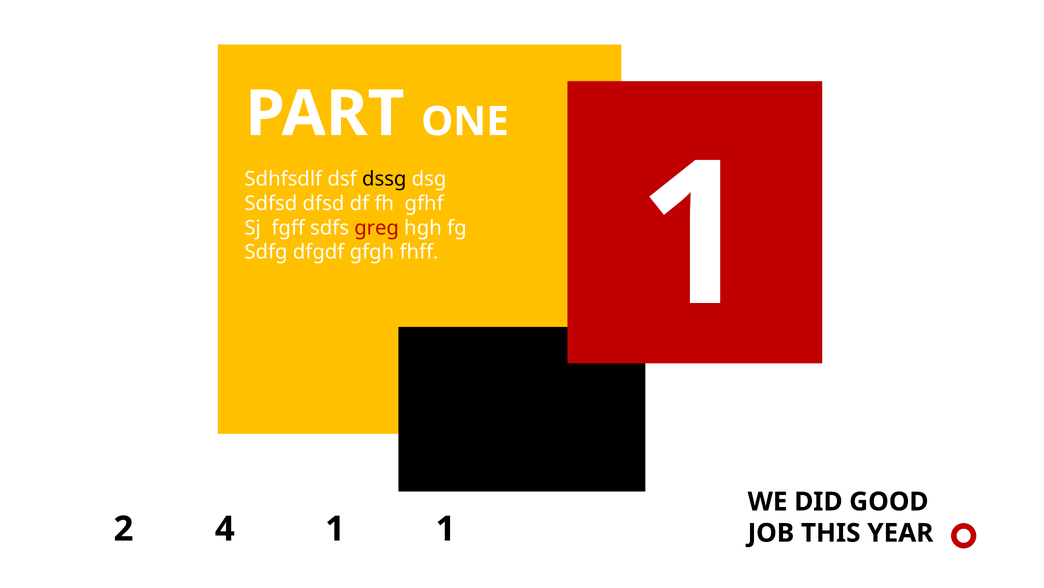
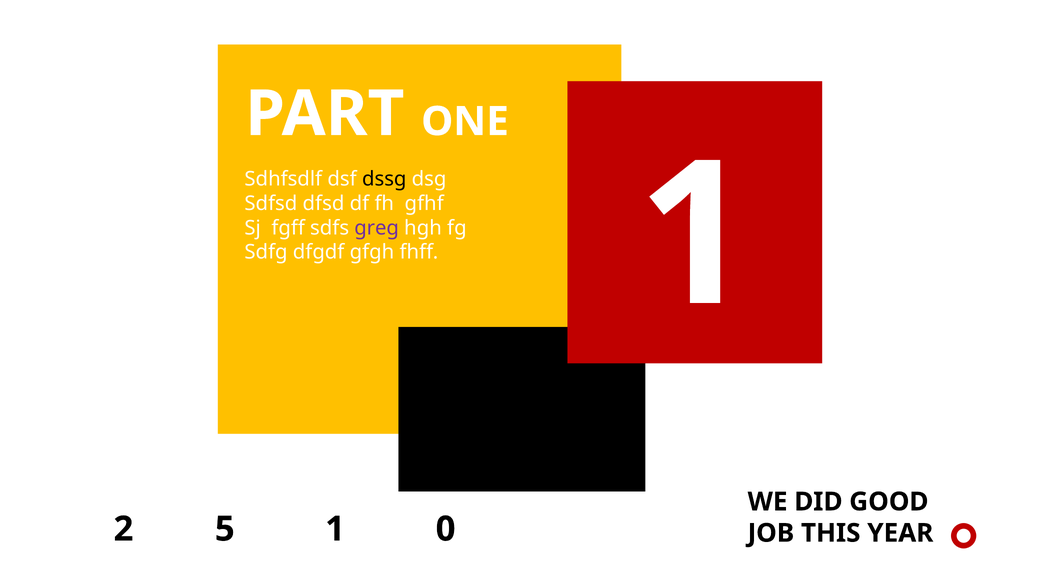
greg colour: red -> purple
4: 4 -> 5
1 1: 1 -> 0
